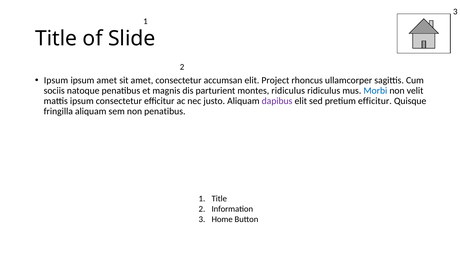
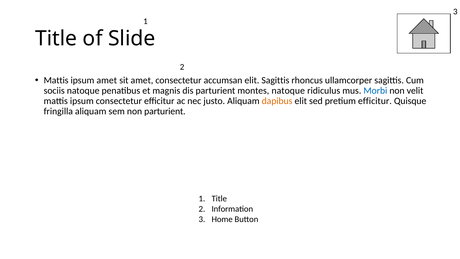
Ipsum at (56, 80): Ipsum -> Mattis
elit Project: Project -> Sagittis
montes ridiculus: ridiculus -> natoque
dapibus colour: purple -> orange
non penatibus: penatibus -> parturient
